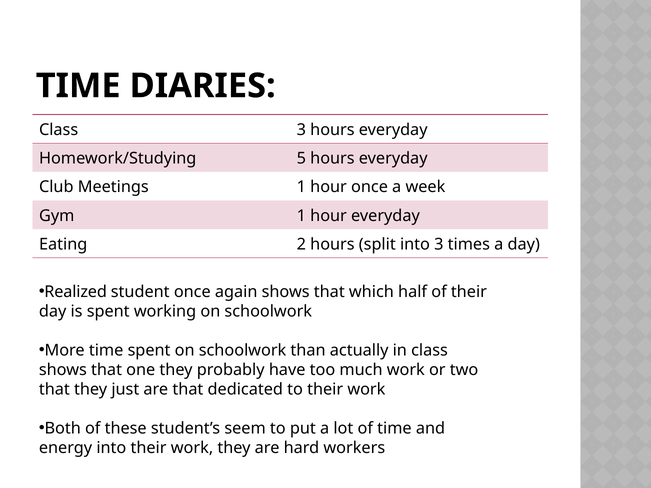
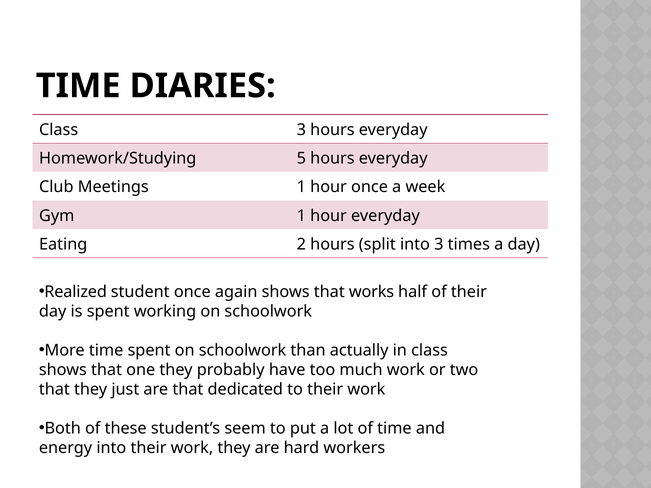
which: which -> works
